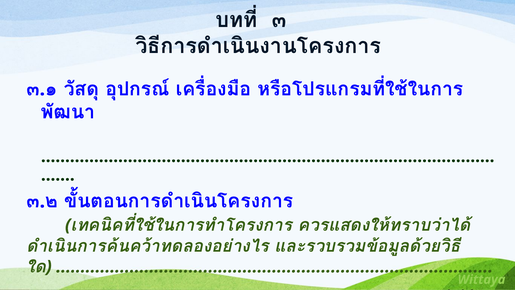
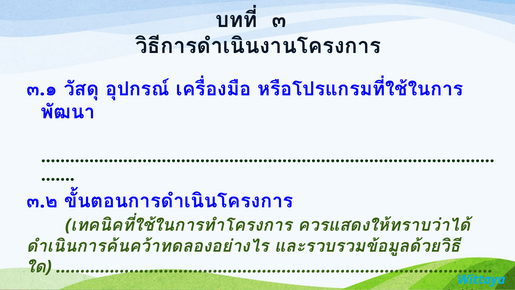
Wittaya colour: light green -> light blue
